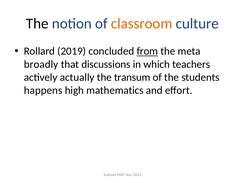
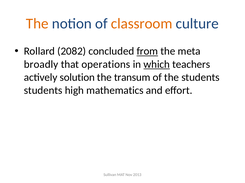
The at (37, 24) colour: black -> orange
2019: 2019 -> 2082
discussions: discussions -> operations
which underline: none -> present
actually: actually -> solution
happens at (43, 91): happens -> students
